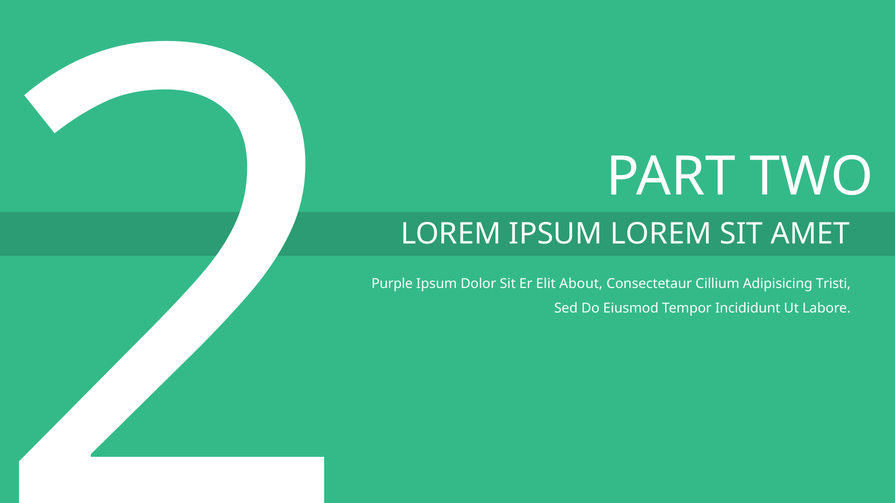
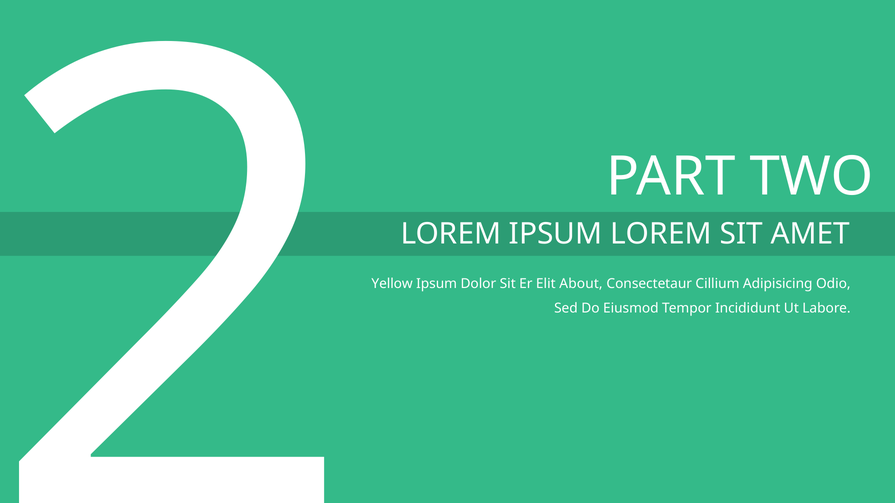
Purple: Purple -> Yellow
Tristi: Tristi -> Odio
